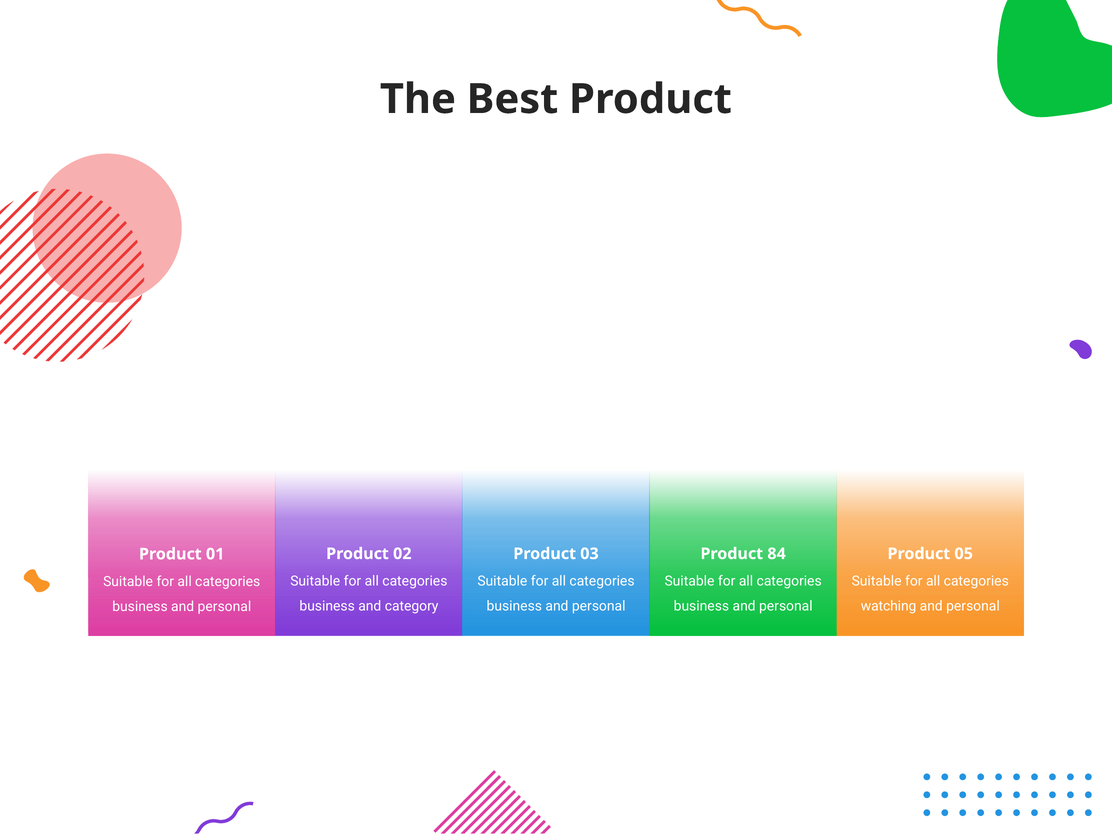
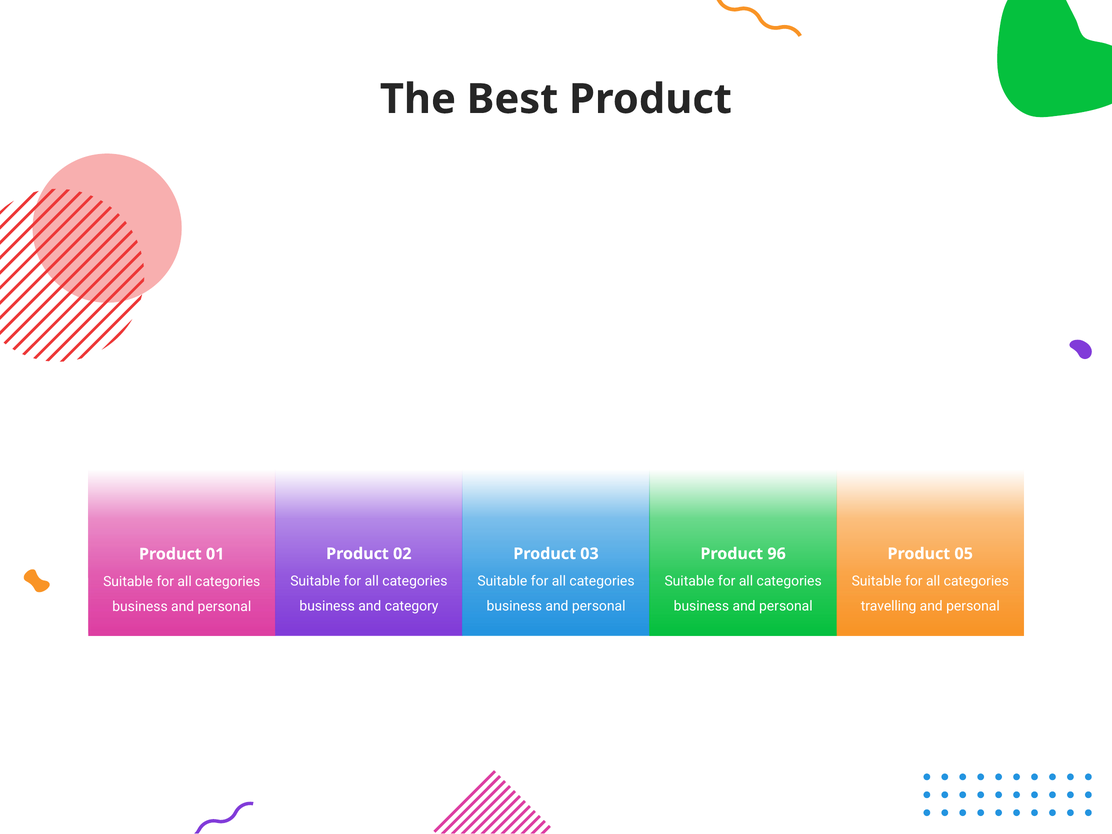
84: 84 -> 96
watching: watching -> travelling
